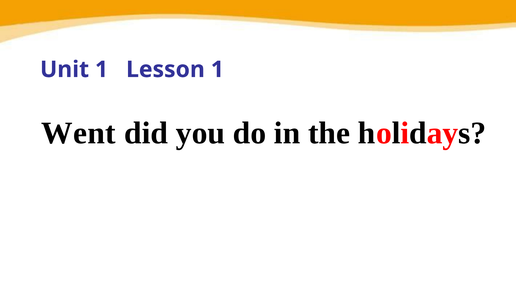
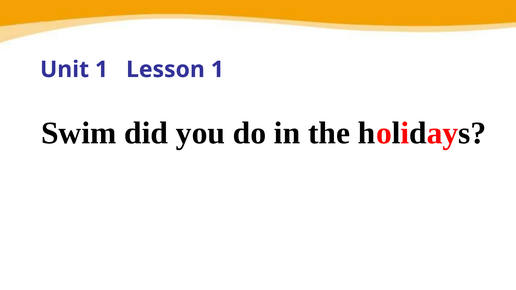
Went: Went -> Swim
